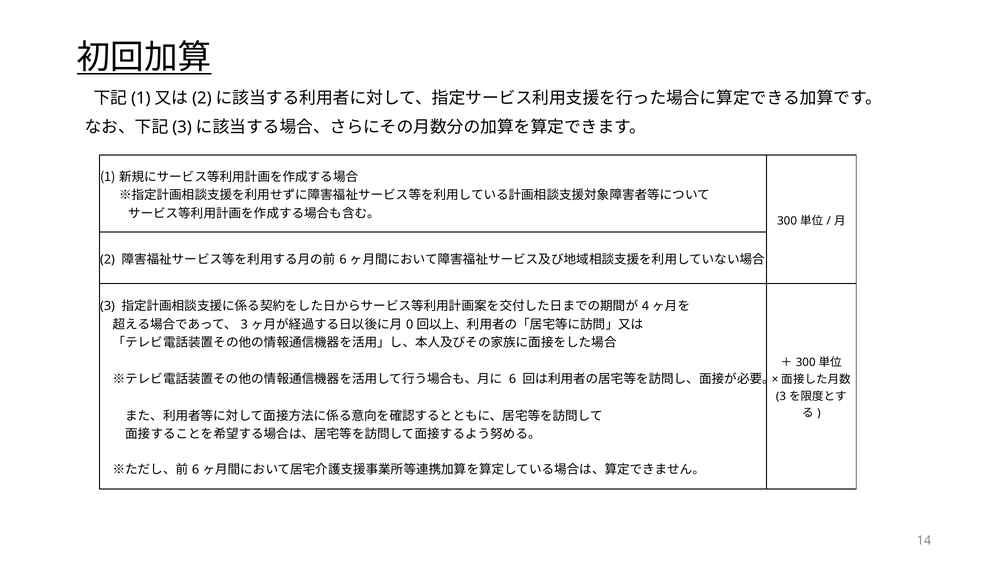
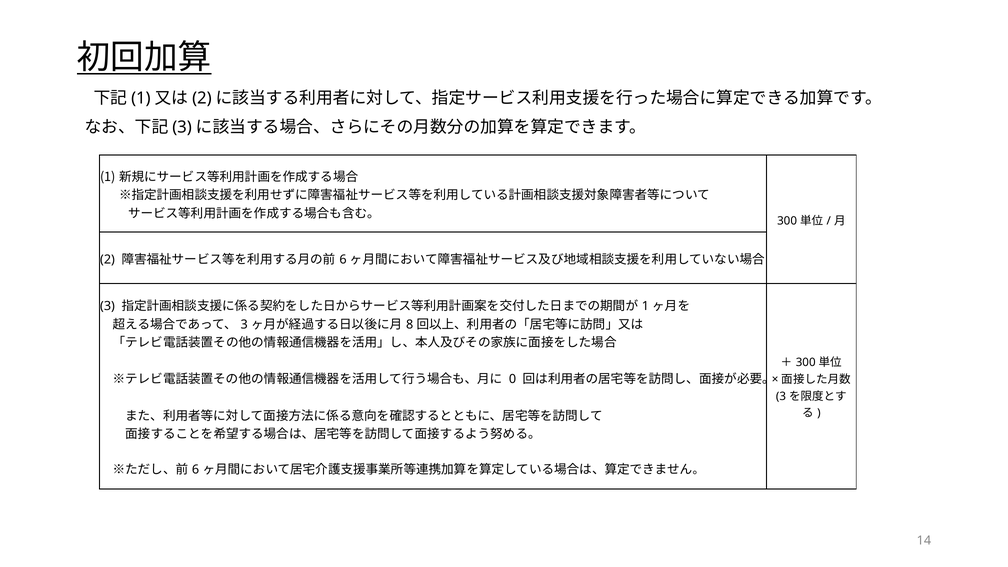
4 at (645, 306): 4 -> 1
0: 0 -> 8
6 at (513, 379): 6 -> 0
